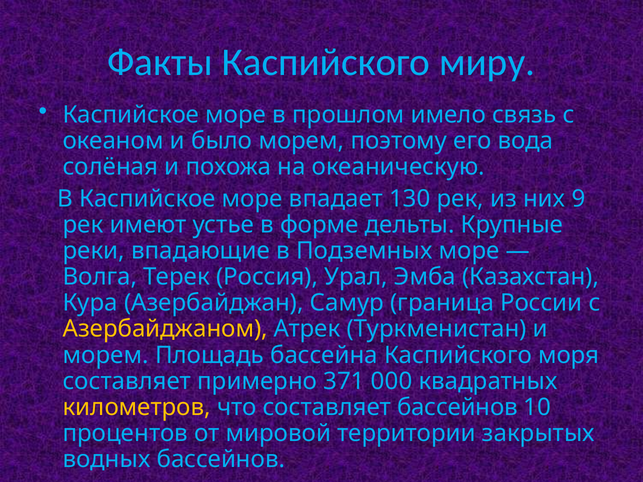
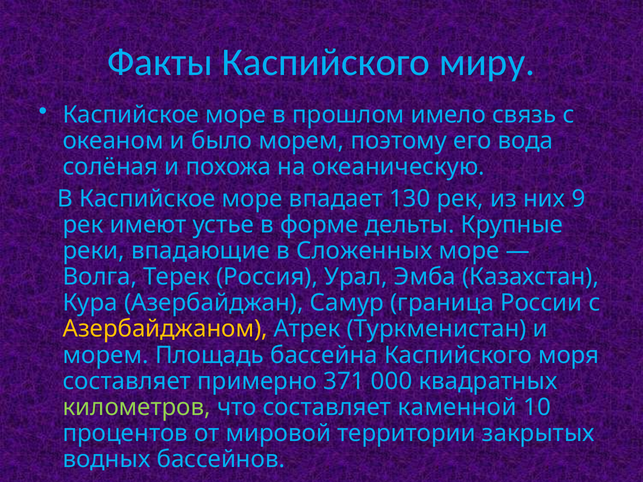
Подземных: Подземных -> Сложенных
километров colour: yellow -> light green
составляет бассейнов: бассейнов -> каменной
